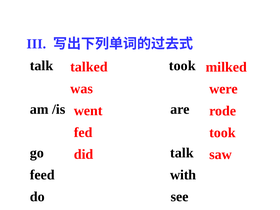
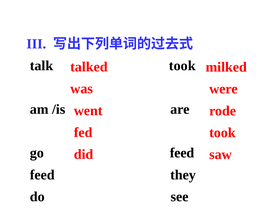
go talk: talk -> feed
with: with -> they
